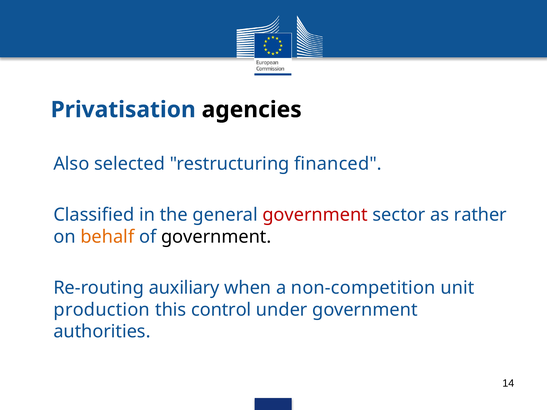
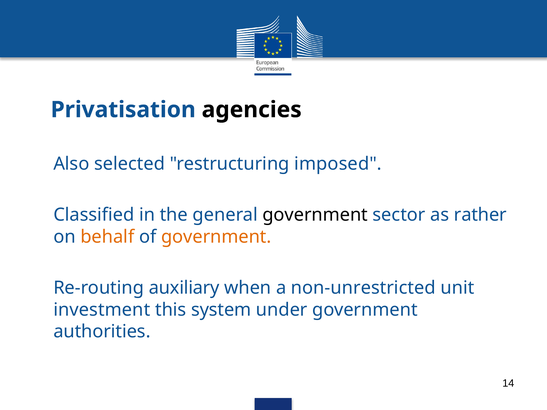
financed: financed -> imposed
government at (315, 215) colour: red -> black
government at (216, 237) colour: black -> orange
non-competition: non-competition -> non-unrestricted
production: production -> investment
control: control -> system
